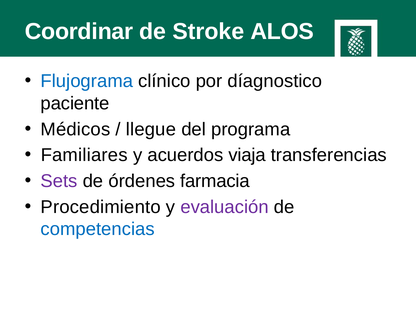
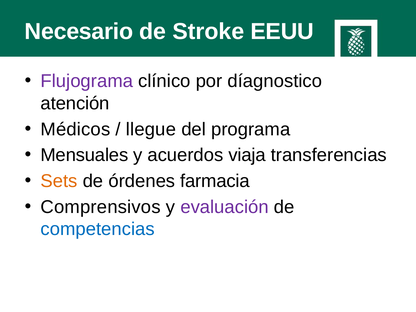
Coordinar: Coordinar -> Necesario
ALOS: ALOS -> EEUU
Flujograma colour: blue -> purple
paciente: paciente -> atención
Familiares: Familiares -> Mensuales
Sets colour: purple -> orange
Procedimiento: Procedimiento -> Comprensivos
